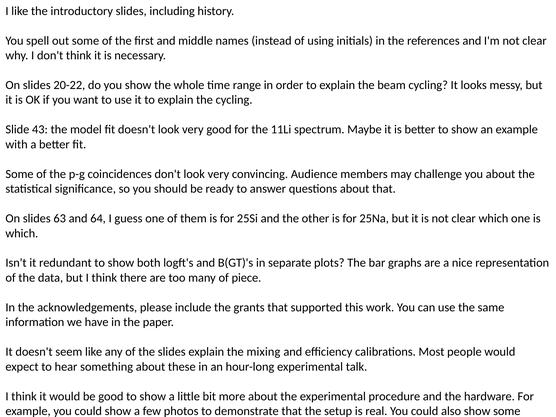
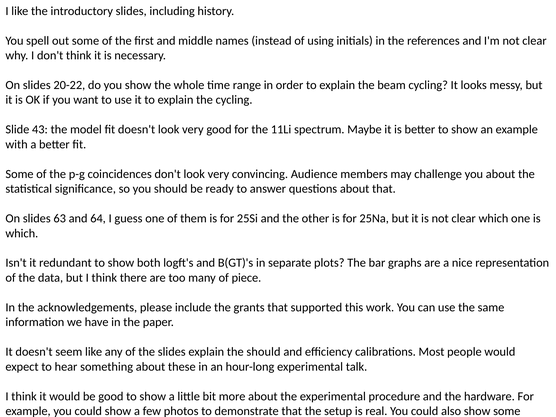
the mixing: mixing -> should
